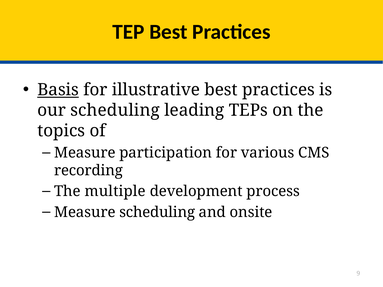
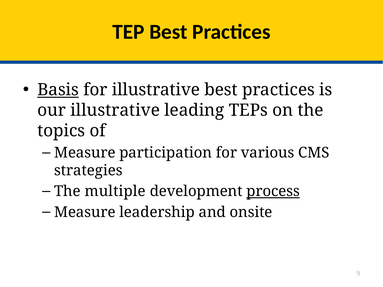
our scheduling: scheduling -> illustrative
recording: recording -> strategies
process underline: none -> present
Measure scheduling: scheduling -> leadership
